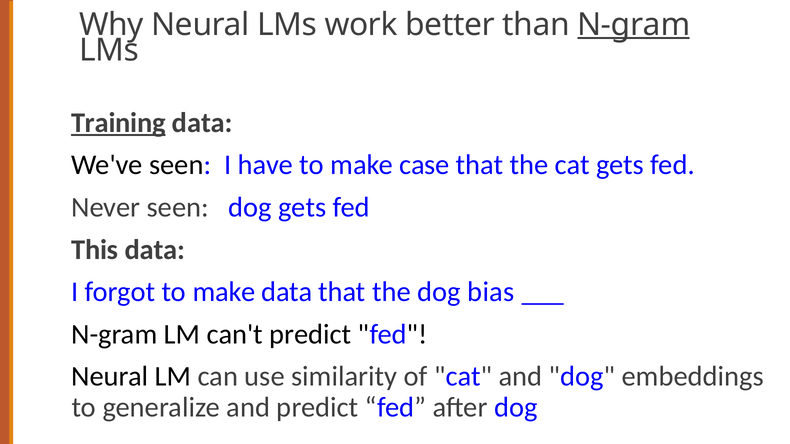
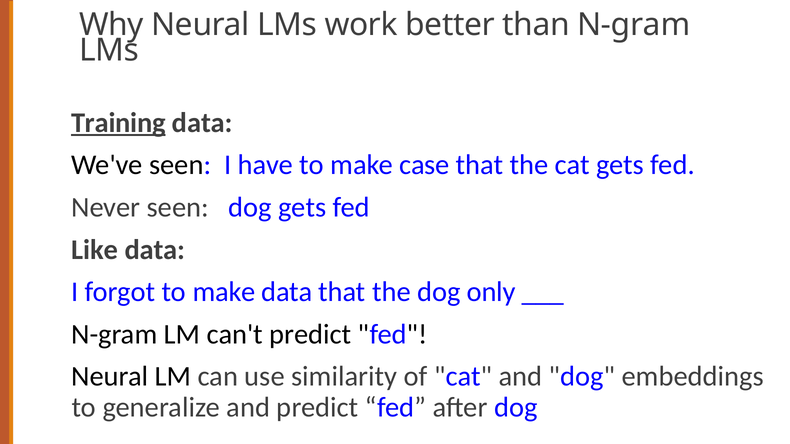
N-gram at (634, 25) underline: present -> none
This: This -> Like
bias: bias -> only
